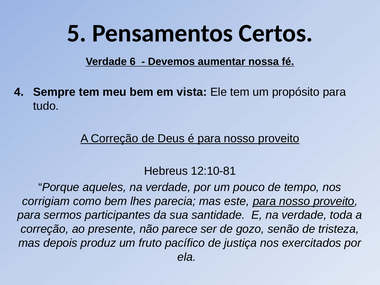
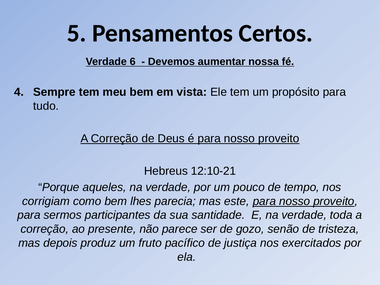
12:10-81: 12:10-81 -> 12:10-21
